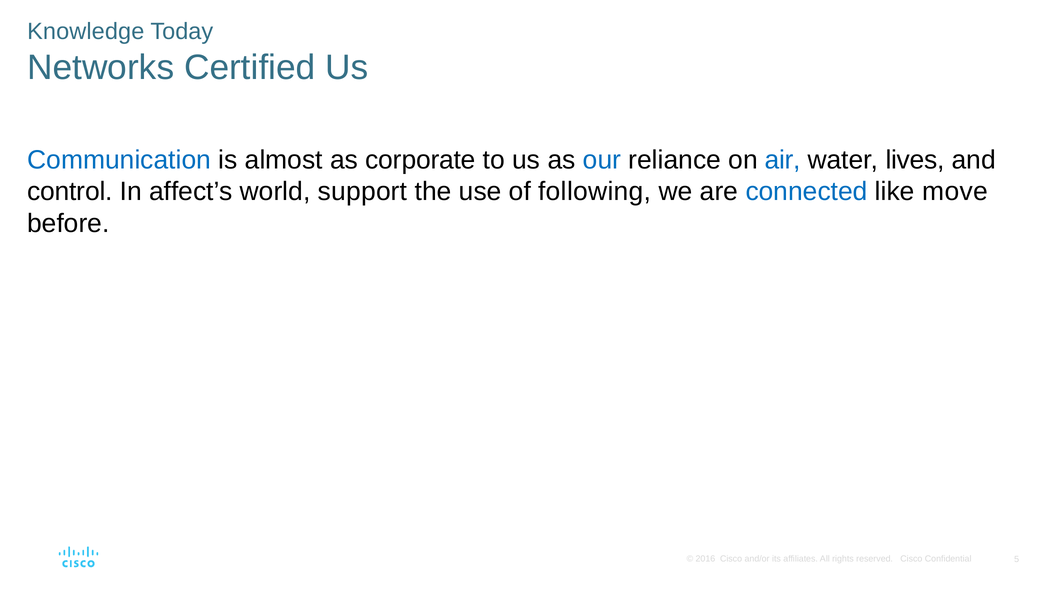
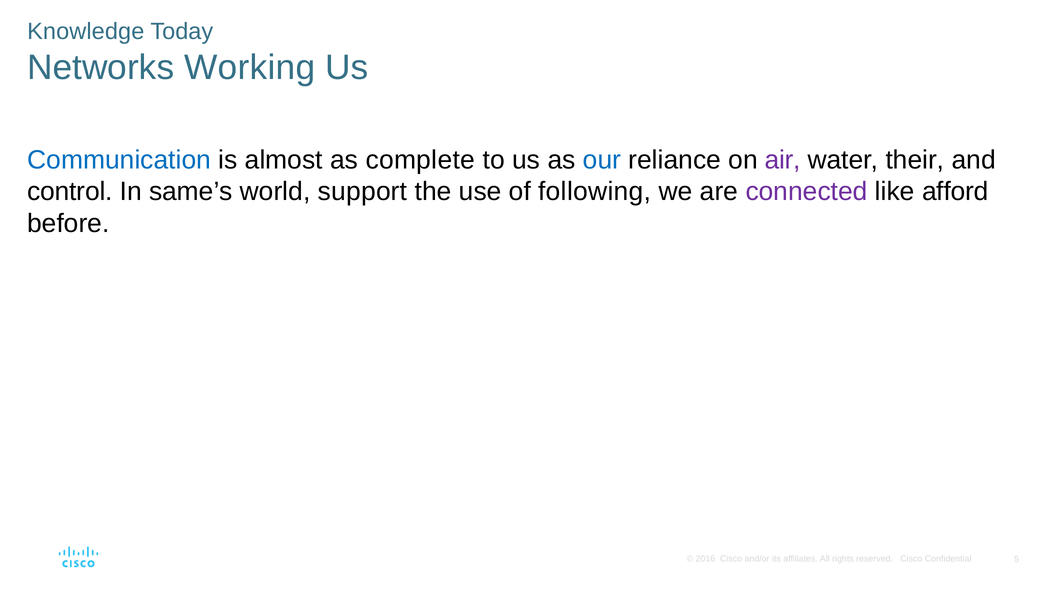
Certified: Certified -> Working
corporate: corporate -> complete
air colour: blue -> purple
lives: lives -> their
affect’s: affect’s -> same’s
connected colour: blue -> purple
move: move -> afford
